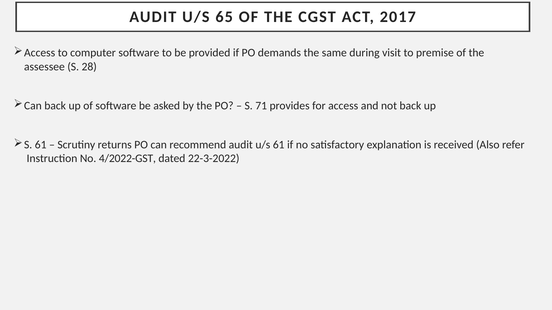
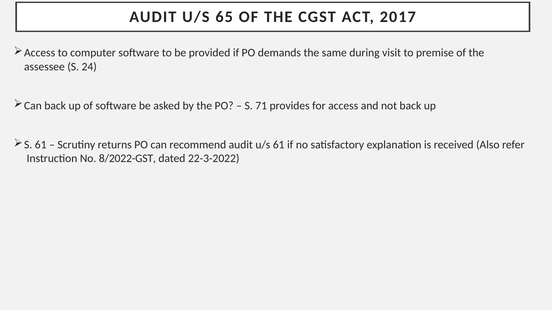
28: 28 -> 24
4/2022-GST: 4/2022-GST -> 8/2022-GST
